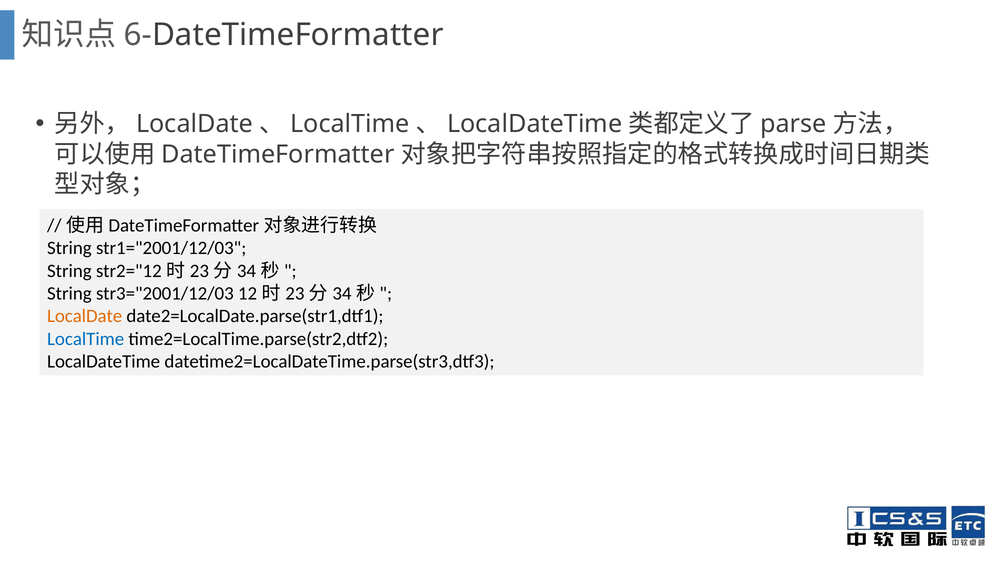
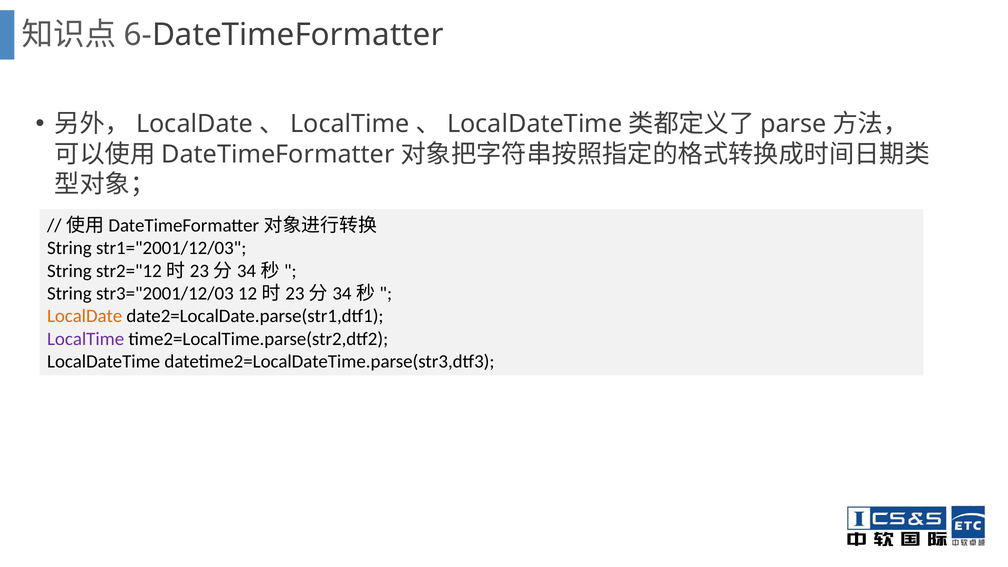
LocalTime at (86, 339) colour: blue -> purple
